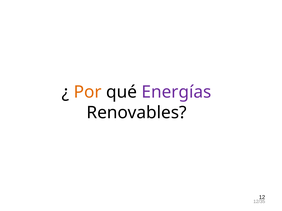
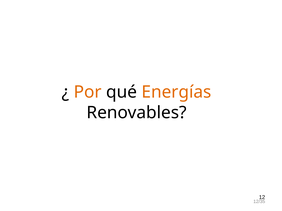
Energías colour: purple -> orange
